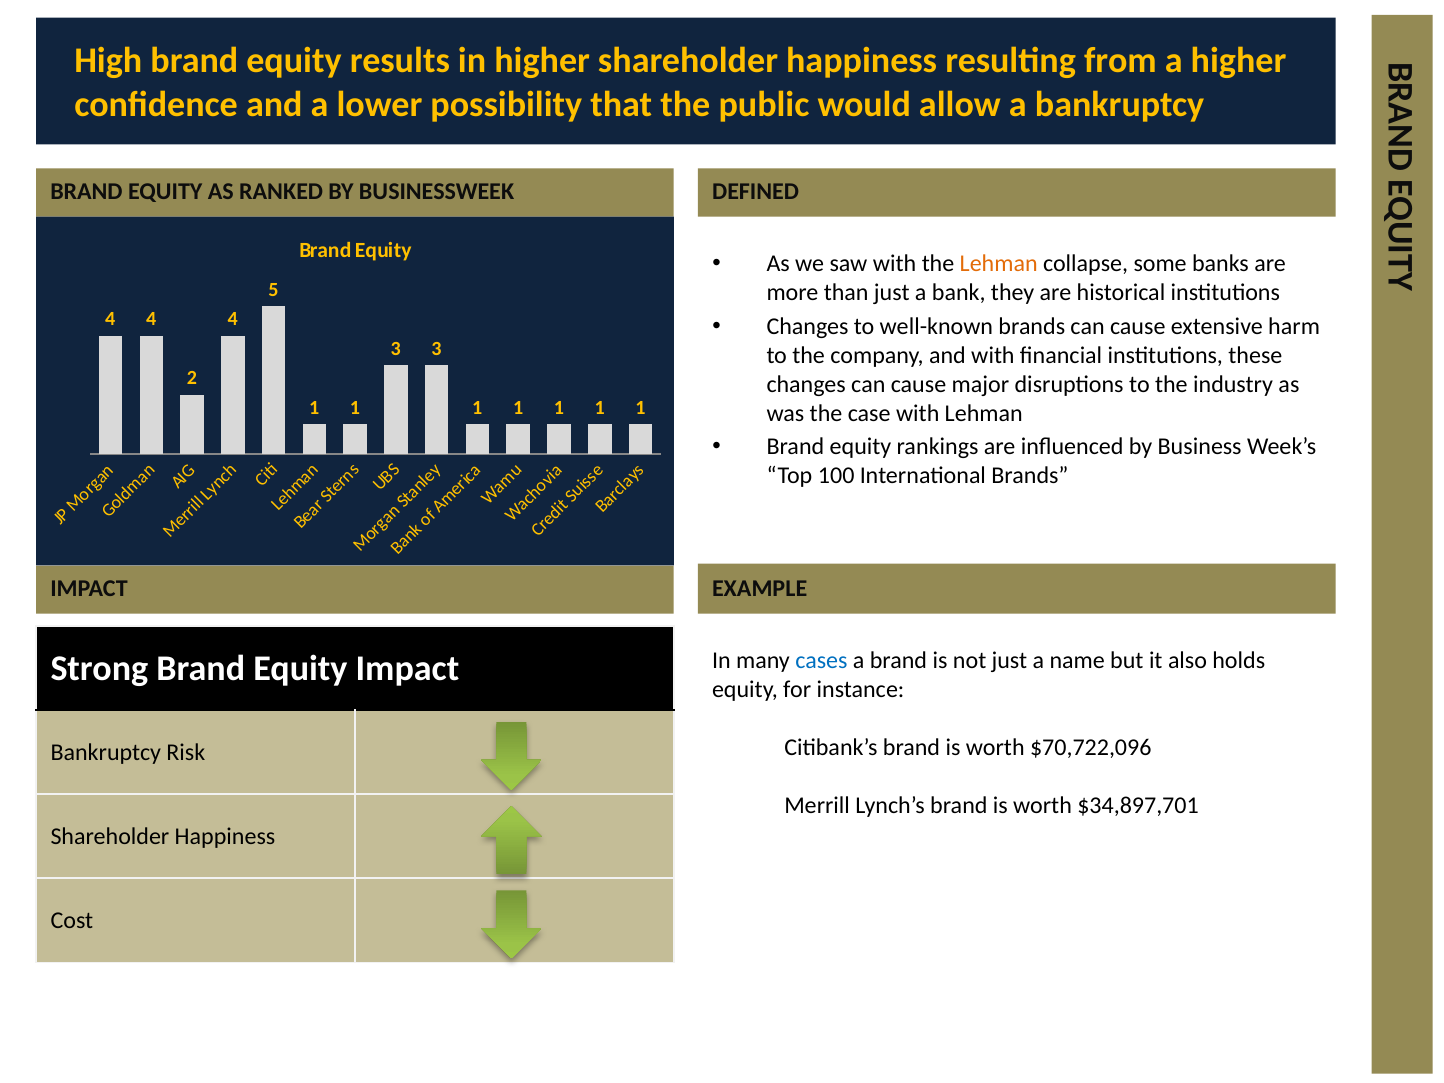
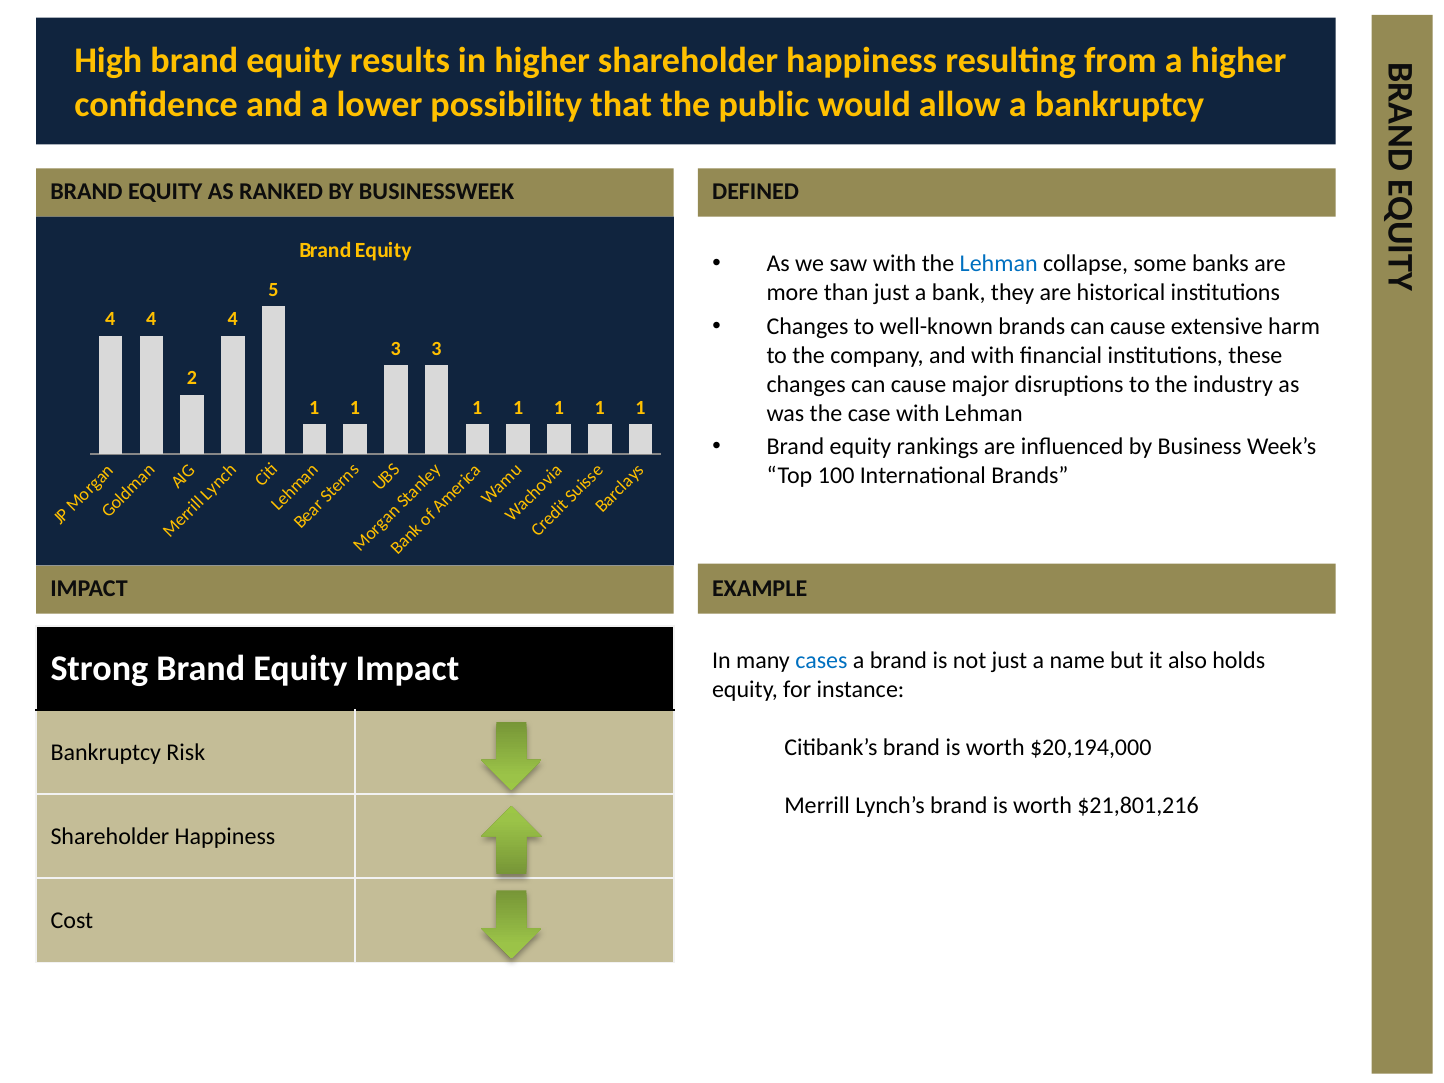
Lehman at (999, 264) colour: orange -> blue
$70,722,096: $70,722,096 -> $20,194,000
$34,897,701: $34,897,701 -> $21,801,216
